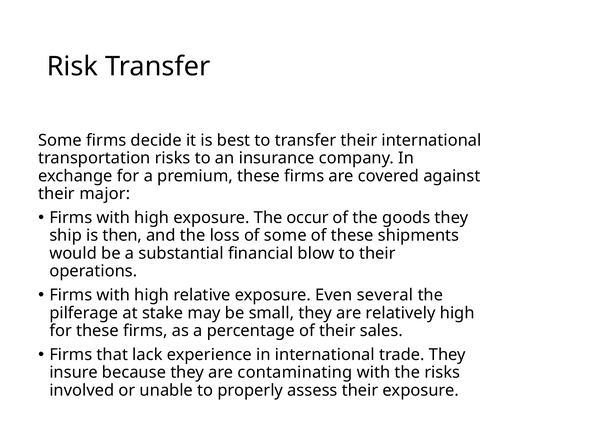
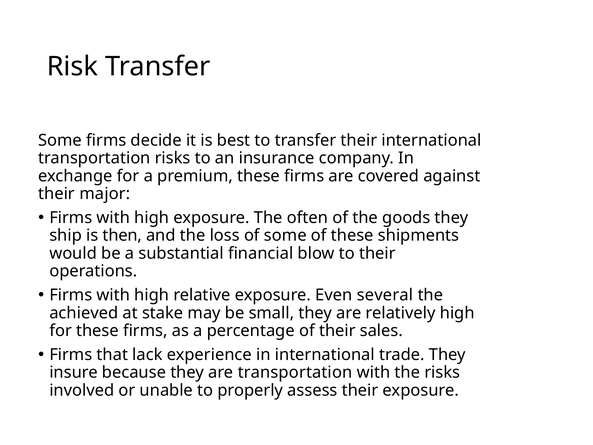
occur: occur -> often
pilferage: pilferage -> achieved
are contaminating: contaminating -> transportation
